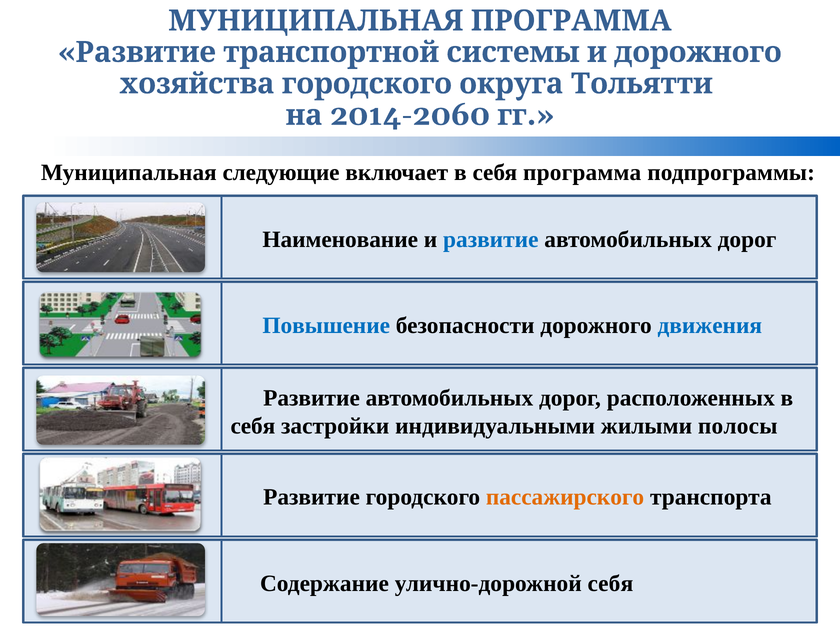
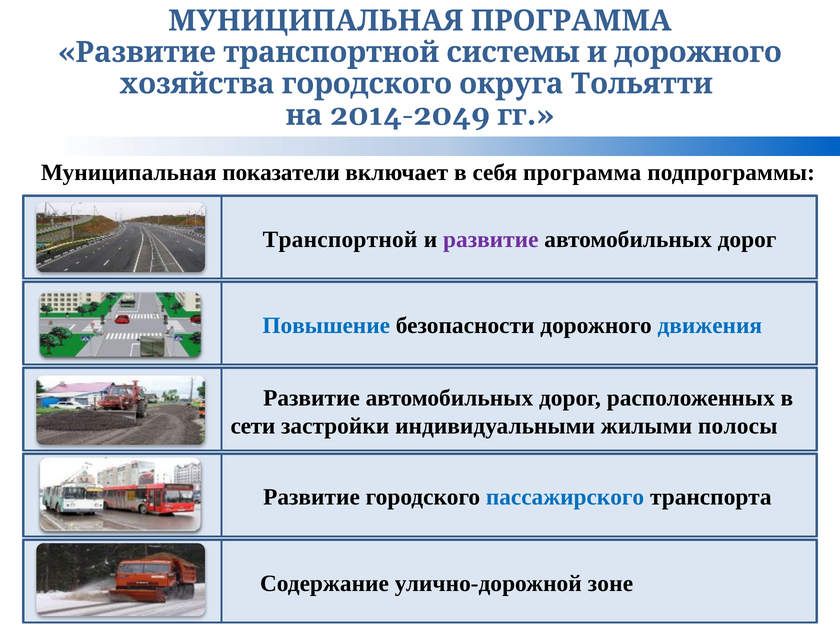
2014-2060: 2014-2060 -> 2014-2049
следующие: следующие -> показатели
Наименование at (340, 239): Наименование -> Транспортной
развитие at (491, 239) colour: blue -> purple
себя at (253, 426): себя -> сети
пассажирского colour: orange -> blue
улично-дорожной себя: себя -> зоне
